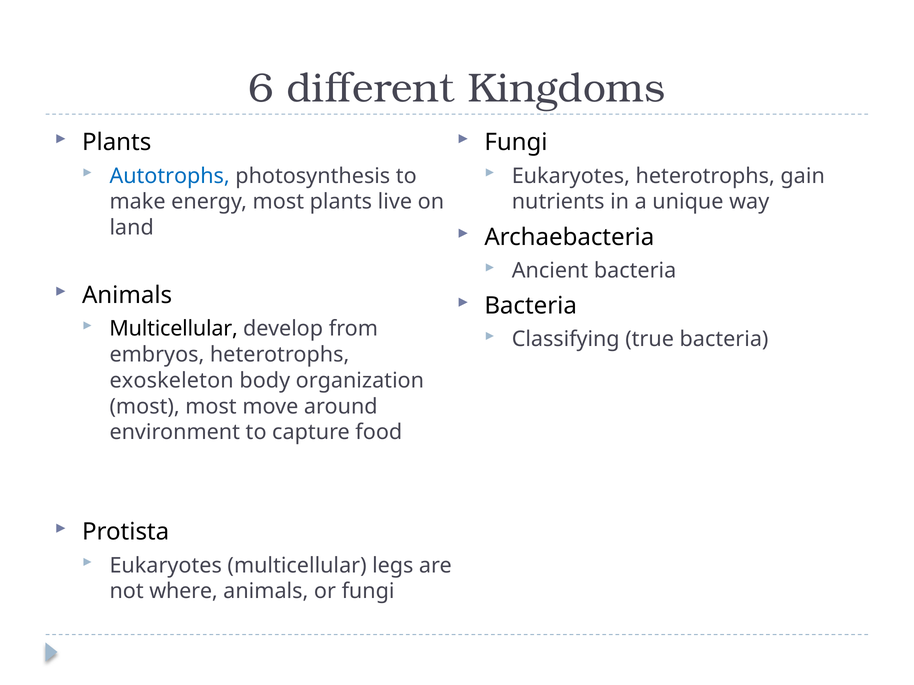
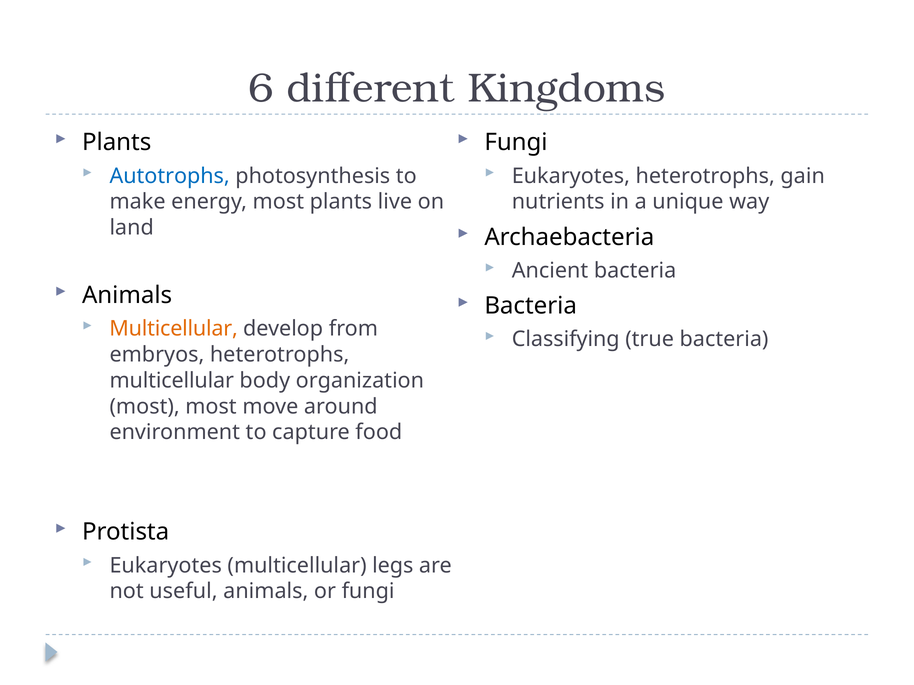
Multicellular at (174, 329) colour: black -> orange
exoskeleton at (172, 381): exoskeleton -> multicellular
where: where -> useful
